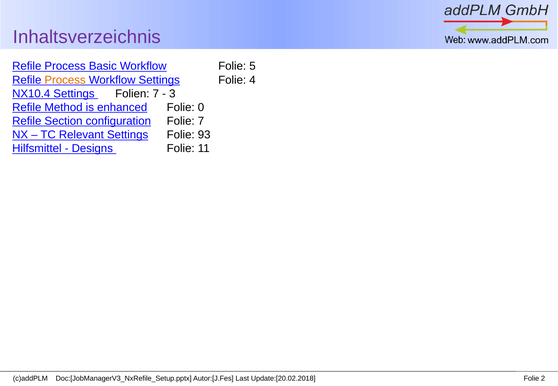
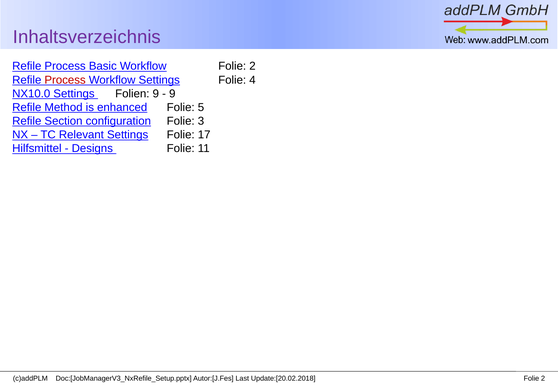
Workflow Folie 5: 5 -> 2
Process at (65, 80) colour: orange -> red
NX10.4: NX10.4 -> NX10.0
Folien 7: 7 -> 9
3 at (172, 94): 3 -> 9
0: 0 -> 5
Folie 7: 7 -> 3
93: 93 -> 17
